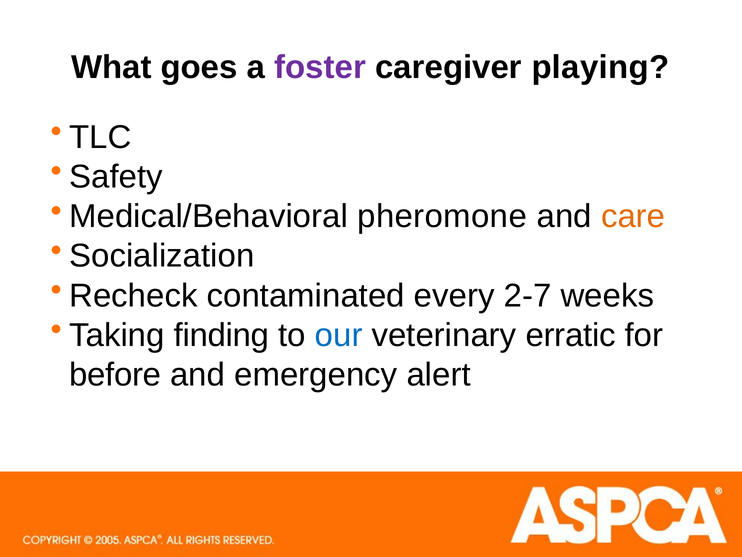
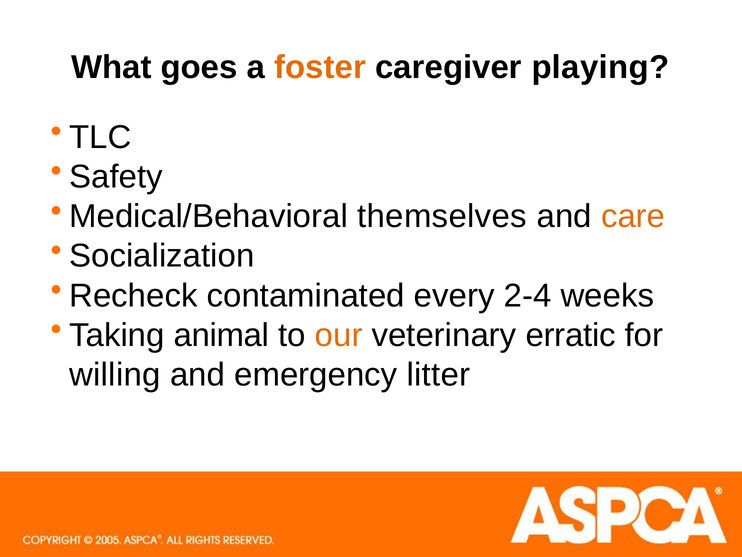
foster colour: purple -> orange
pheromone: pheromone -> themselves
2-7: 2-7 -> 2-4
finding: finding -> animal
our colour: blue -> orange
before: before -> willing
alert: alert -> litter
